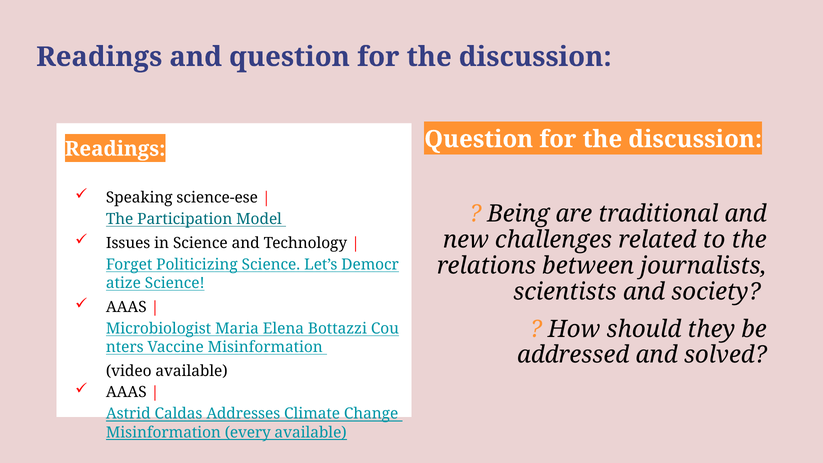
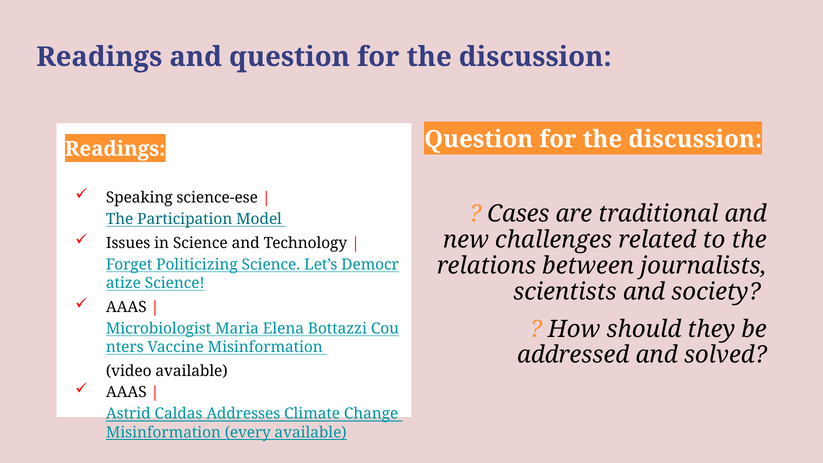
Being: Being -> Cases
